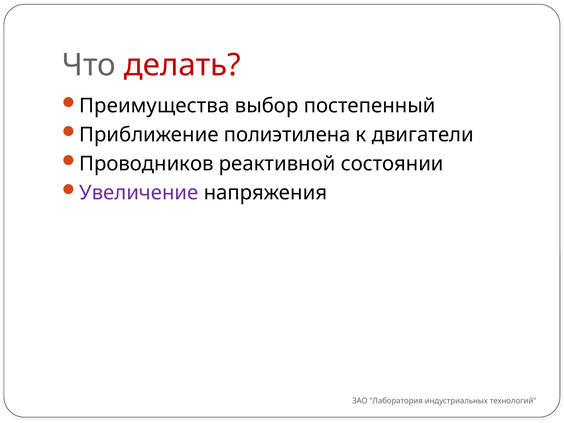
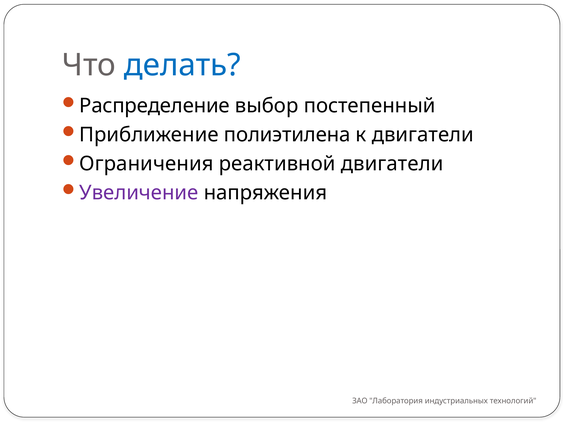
делать colour: red -> blue
Преимущества: Преимущества -> Распределение
Проводников: Проводников -> Ограничения
реактивной состоянии: состоянии -> двигатели
